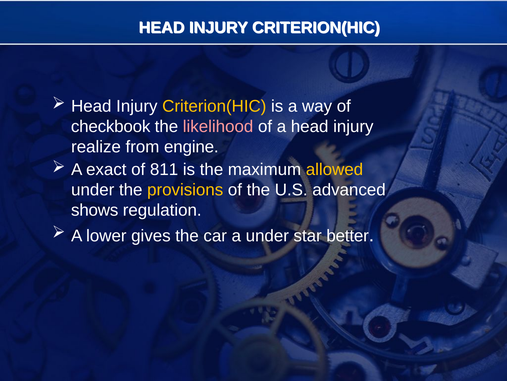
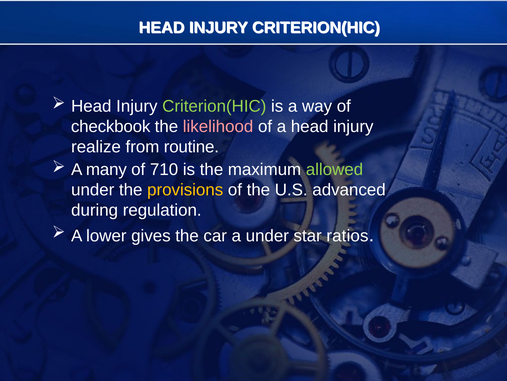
Criterion(HIC at (214, 106) colour: yellow -> light green
engine: engine -> routine
exact: exact -> many
811: 811 -> 710
allowed colour: yellow -> light green
shows: shows -> during
better: better -> ratios
